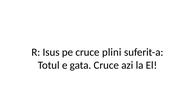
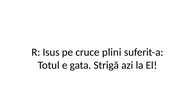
gata Cruce: Cruce -> Strigă
